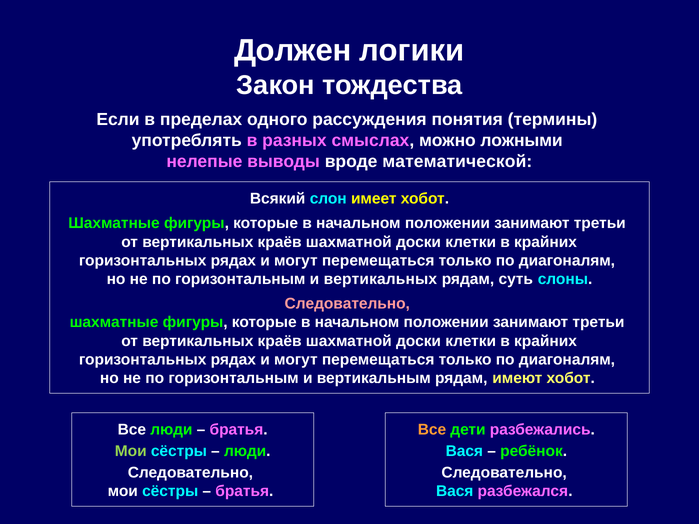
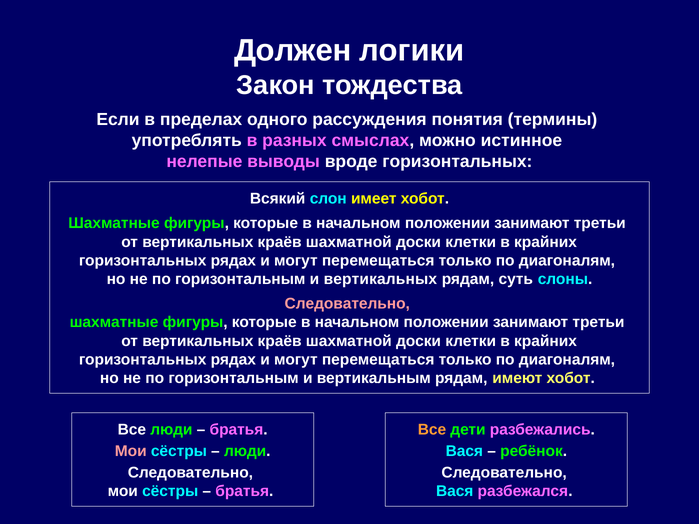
ложными: ложными -> истинное
вроде математической: математической -> горизонтальных
Мои at (131, 451) colour: light green -> pink
